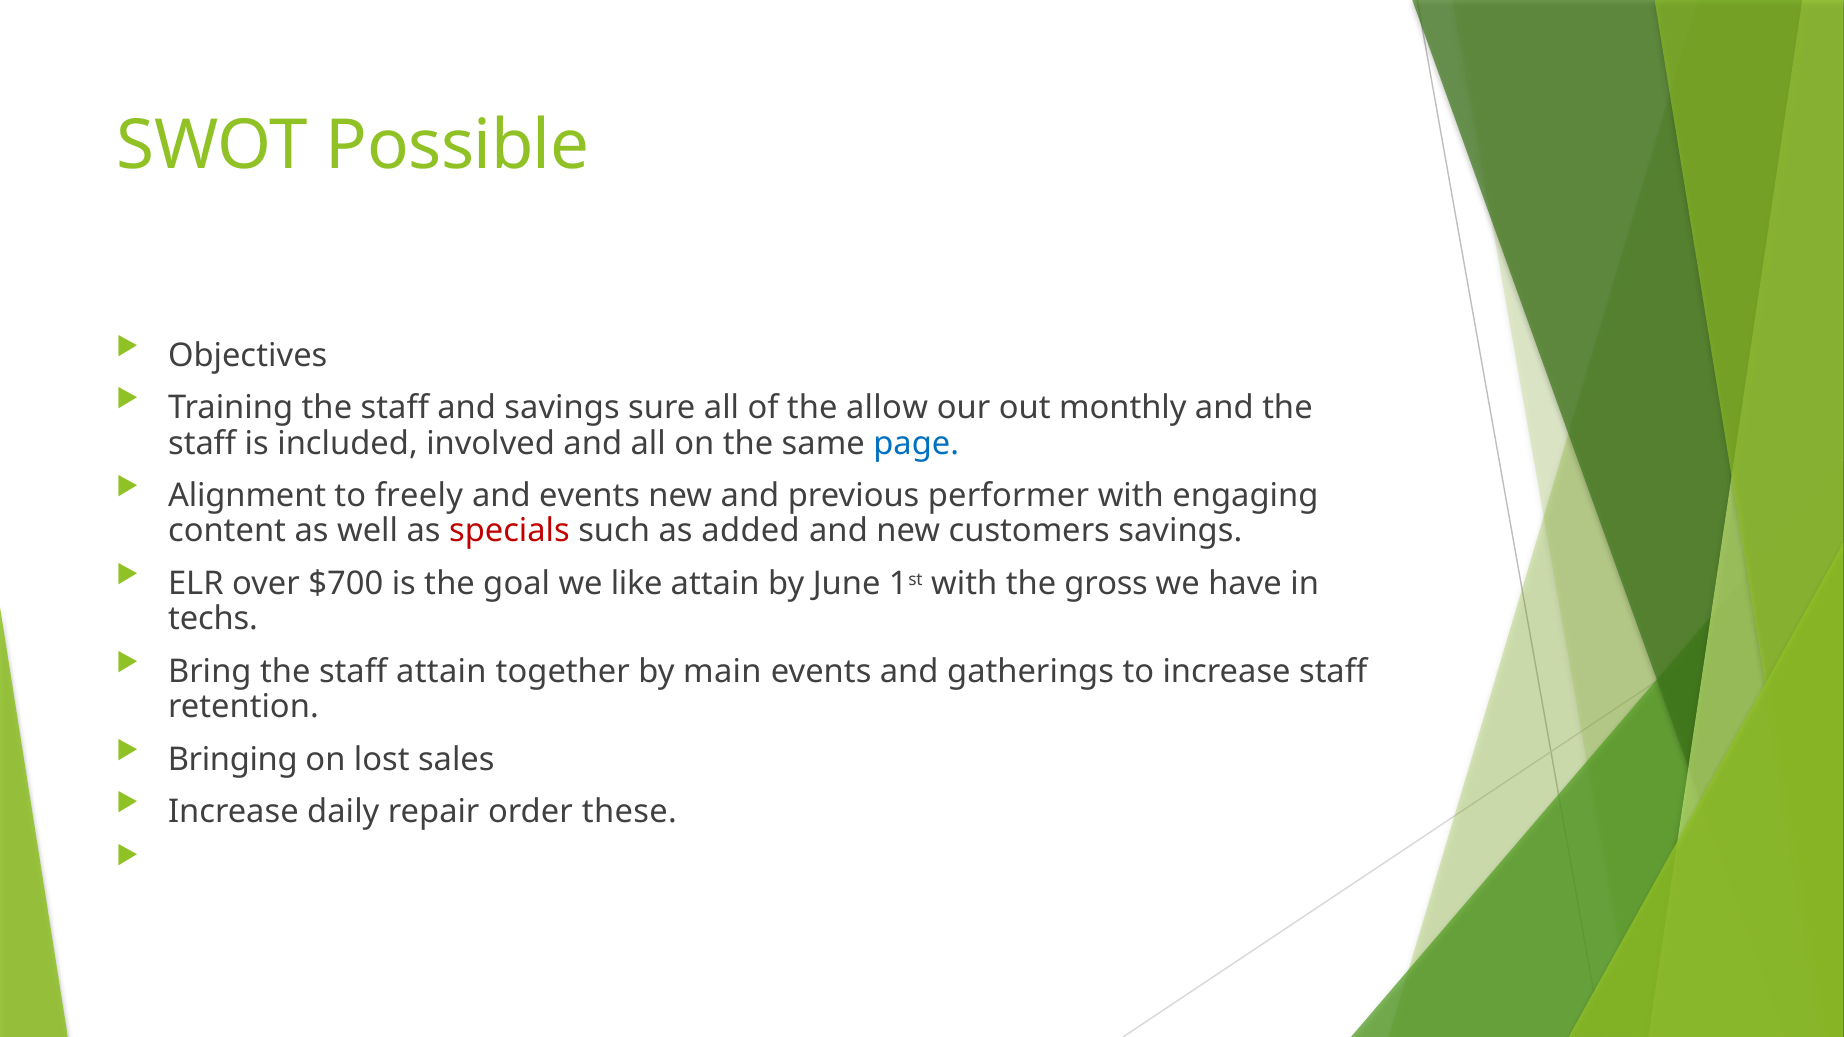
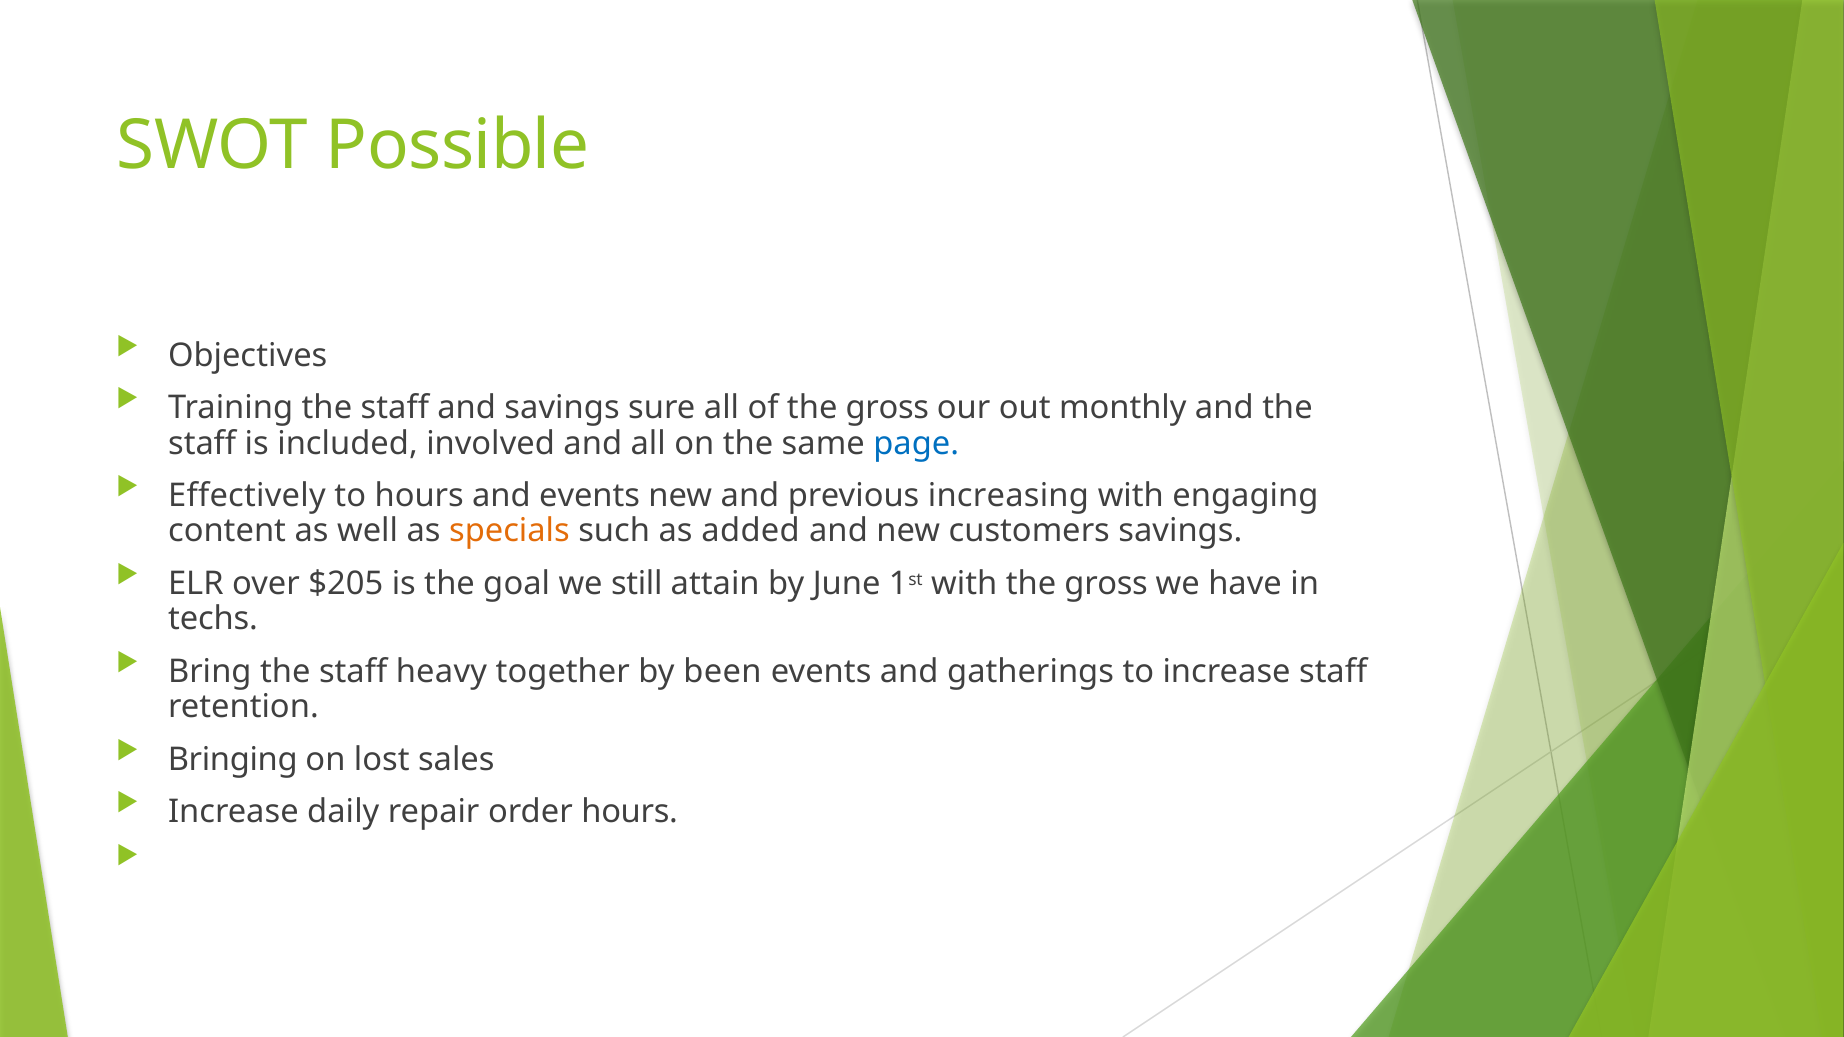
of the allow: allow -> gross
Alignment: Alignment -> Effectively
to freely: freely -> hours
performer: performer -> increasing
specials colour: red -> orange
$700: $700 -> $205
like: like -> still
staff attain: attain -> heavy
main: main -> been
order these: these -> hours
